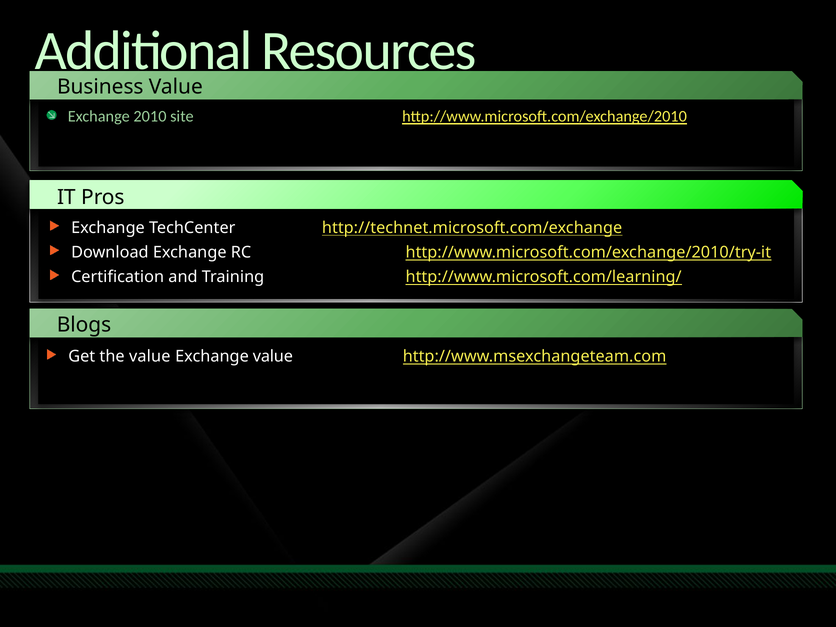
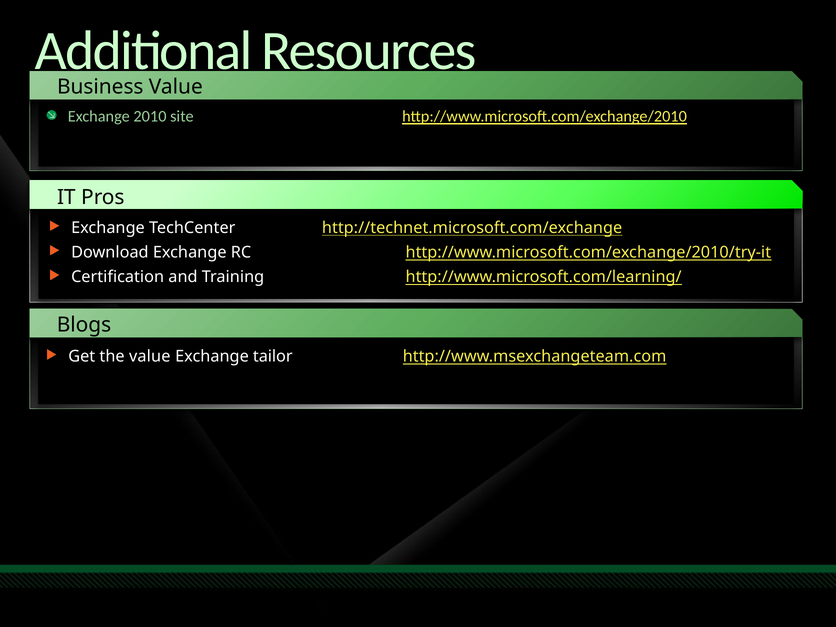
Exchange value: value -> tailor
